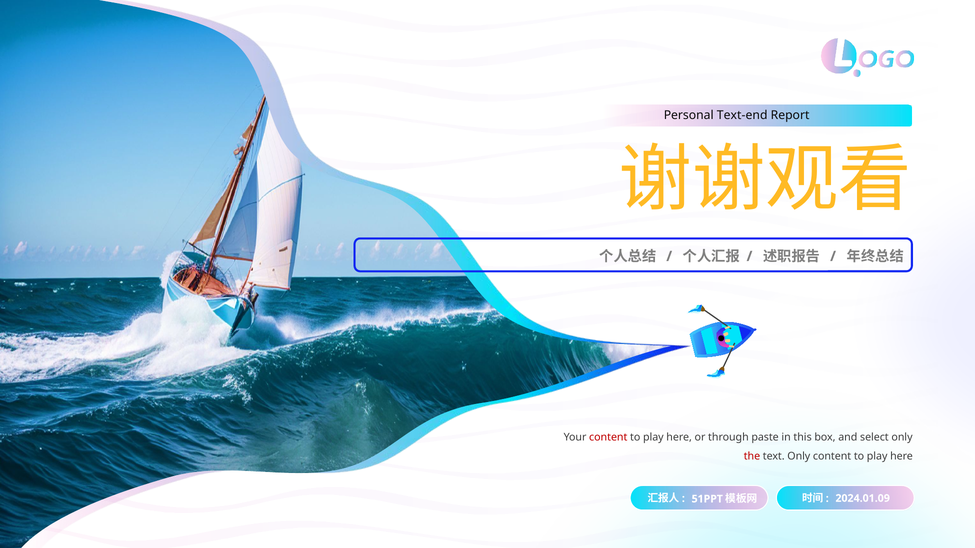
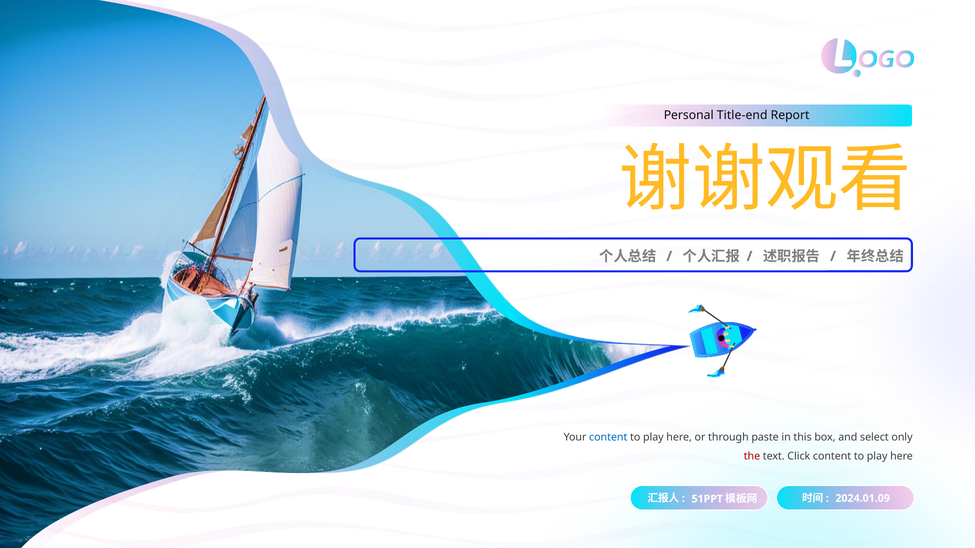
Text-end: Text-end -> Title-end
content at (608, 437) colour: red -> blue
text Only: Only -> Click
